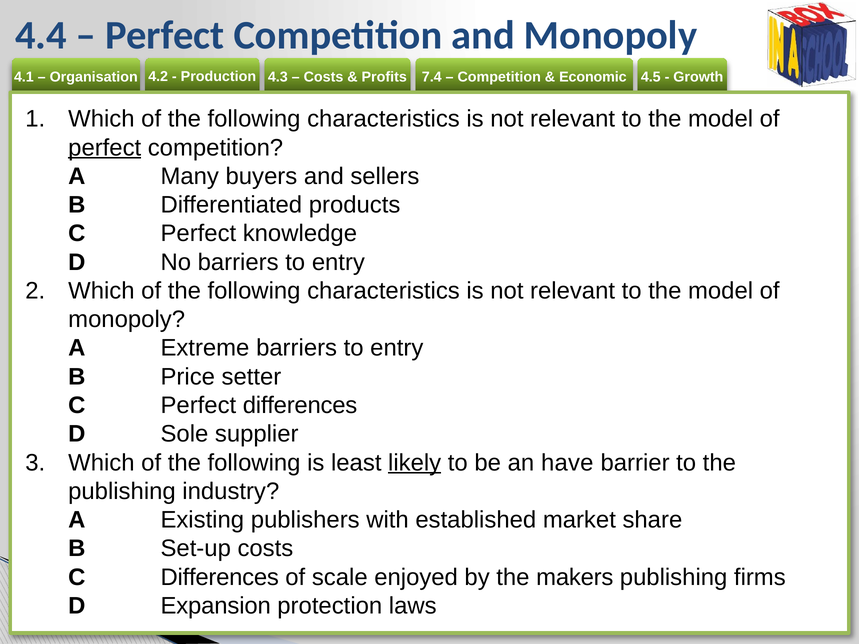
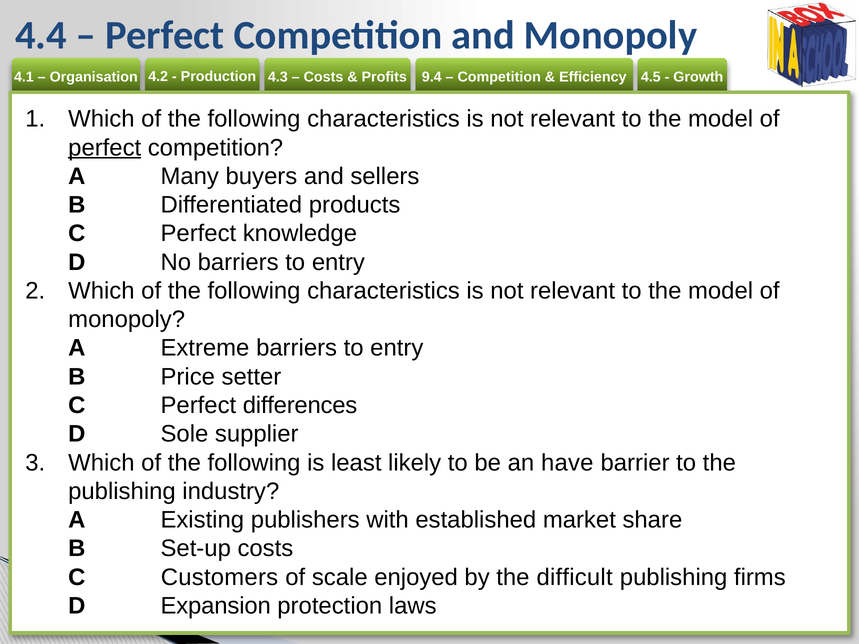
7.4: 7.4 -> 9.4
Economic: Economic -> Efficiency
likely underline: present -> none
C Differences: Differences -> Customers
makers: makers -> difficult
